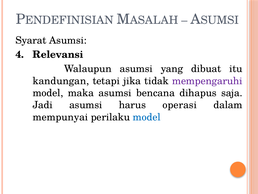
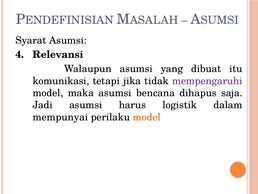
kandungan: kandungan -> komunikasi
operasi: operasi -> logistik
model at (147, 117) colour: blue -> orange
